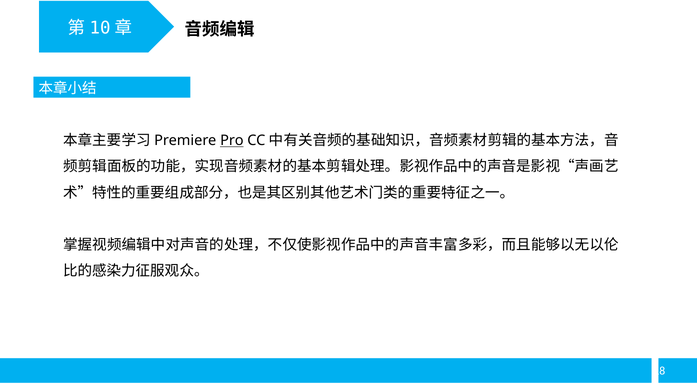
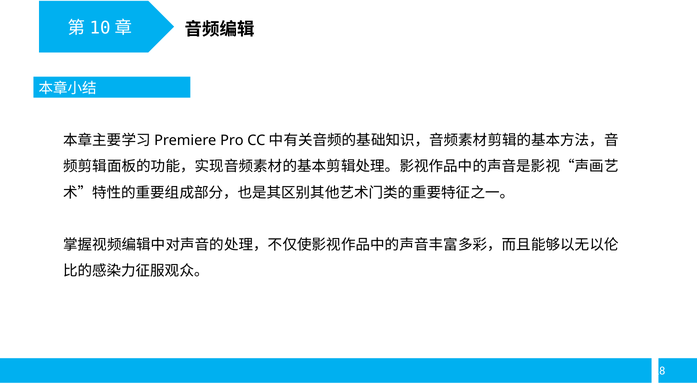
Pro underline: present -> none
